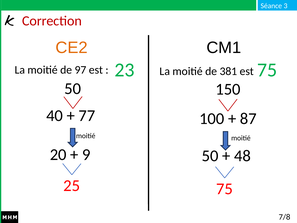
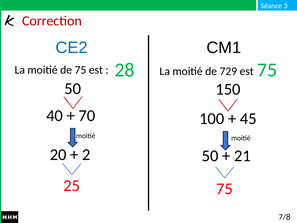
CE2 colour: orange -> blue
de 97: 97 -> 75
23: 23 -> 28
381: 381 -> 729
77: 77 -> 70
87: 87 -> 45
9: 9 -> 2
48: 48 -> 21
